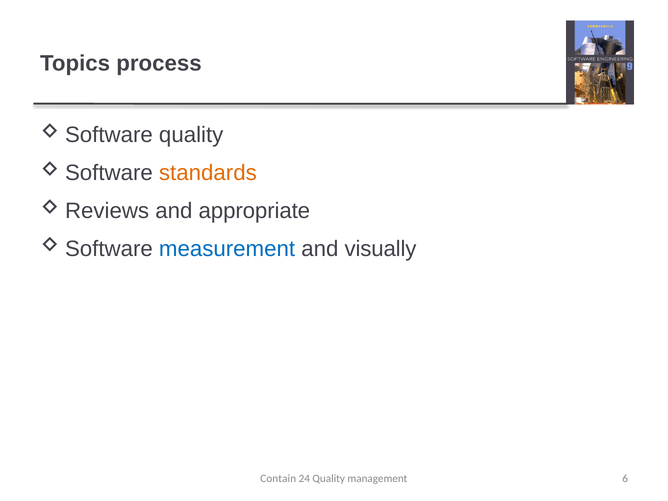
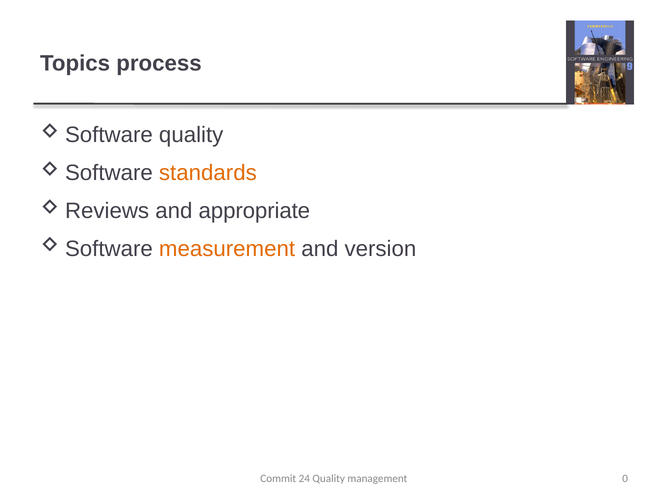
measurement colour: blue -> orange
visually: visually -> version
Contain: Contain -> Commit
6: 6 -> 0
